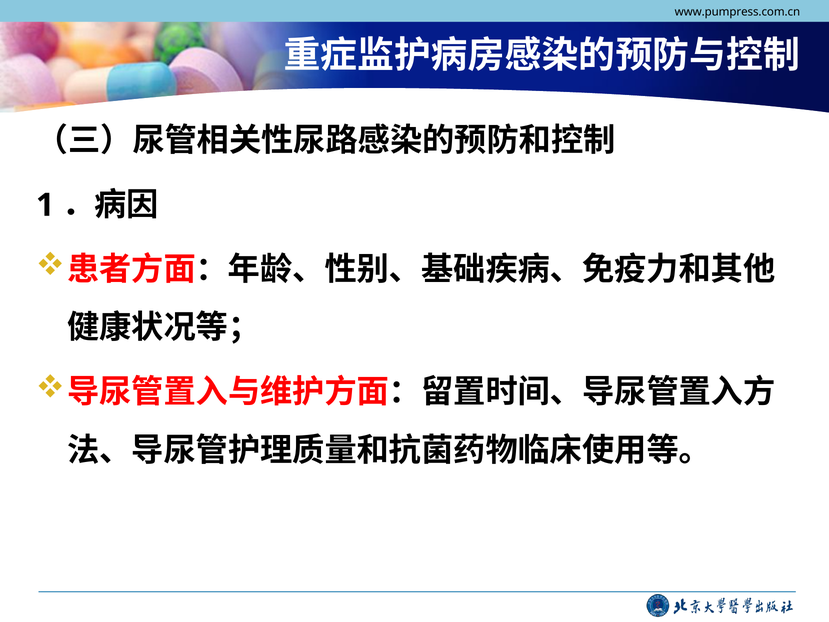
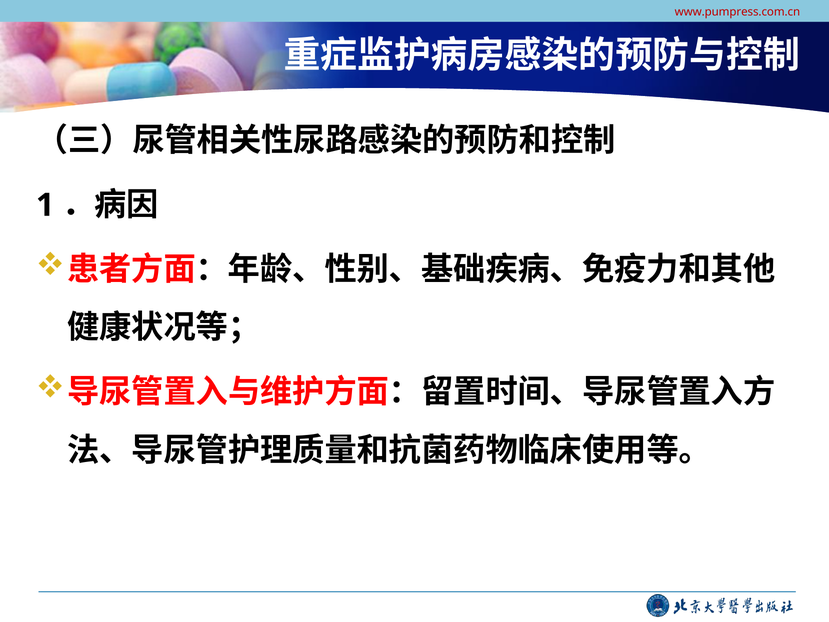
www.pumpress.com.cn colour: black -> red
